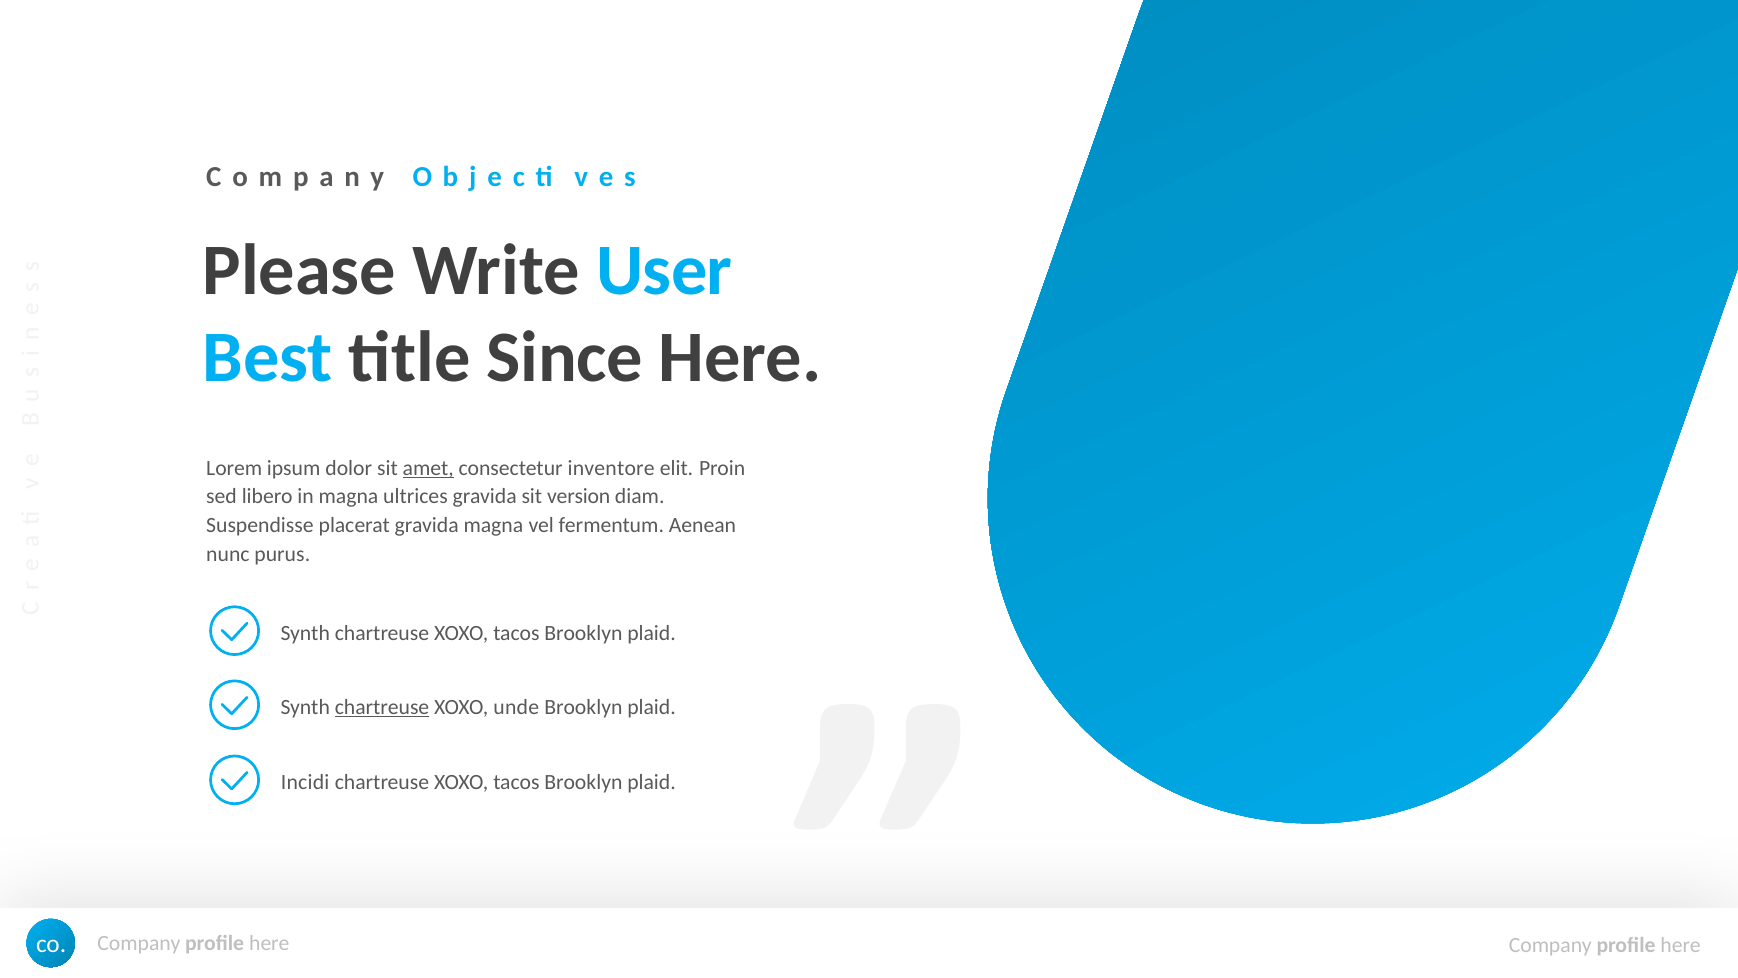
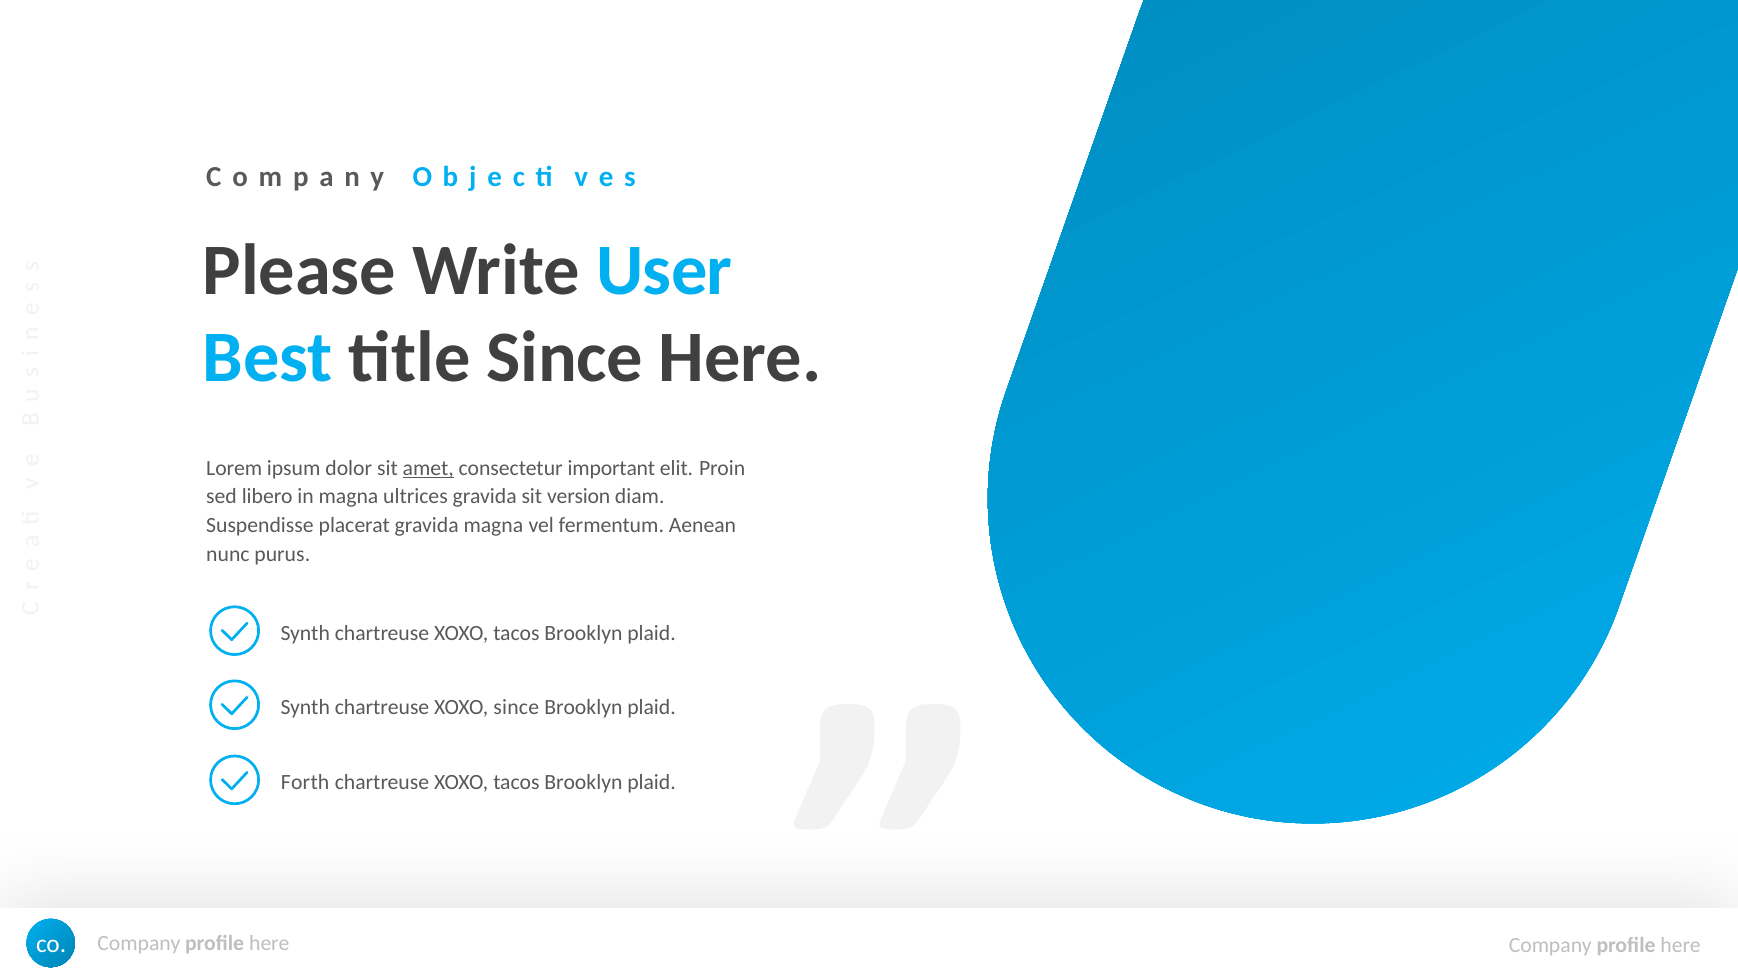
inventore: inventore -> important
chartreuse at (382, 707) underline: present -> none
XOXO unde: unde -> since
Incidi: Incidi -> Forth
